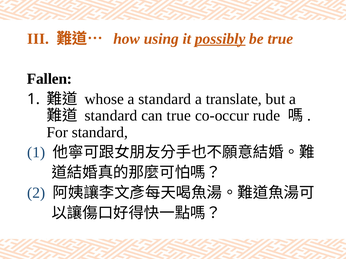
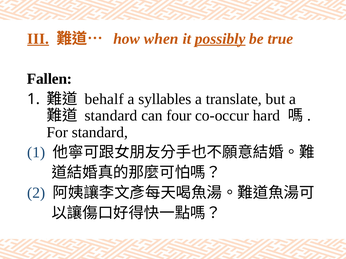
III underline: none -> present
using: using -> when
whose: whose -> behalf
a standard: standard -> syllables
can true: true -> four
rude: rude -> hard
